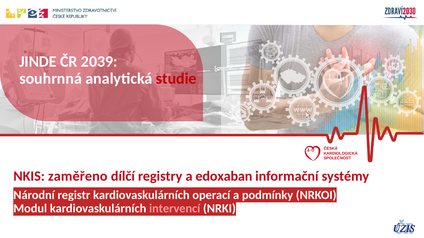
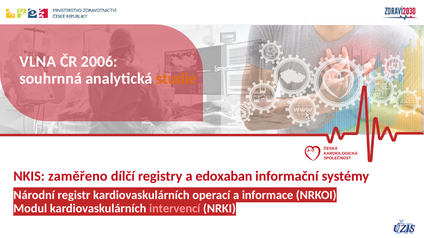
JINDE: JINDE -> VLNA
2039: 2039 -> 2006
studie colour: red -> orange
podmínky: podmínky -> informace
